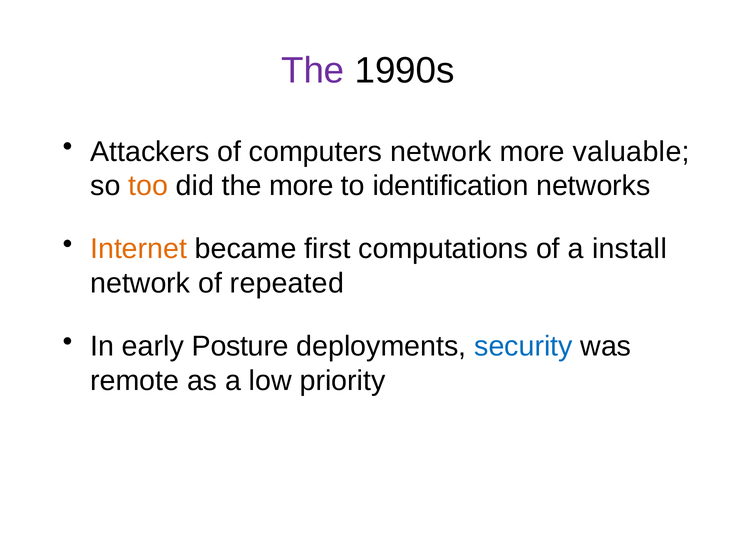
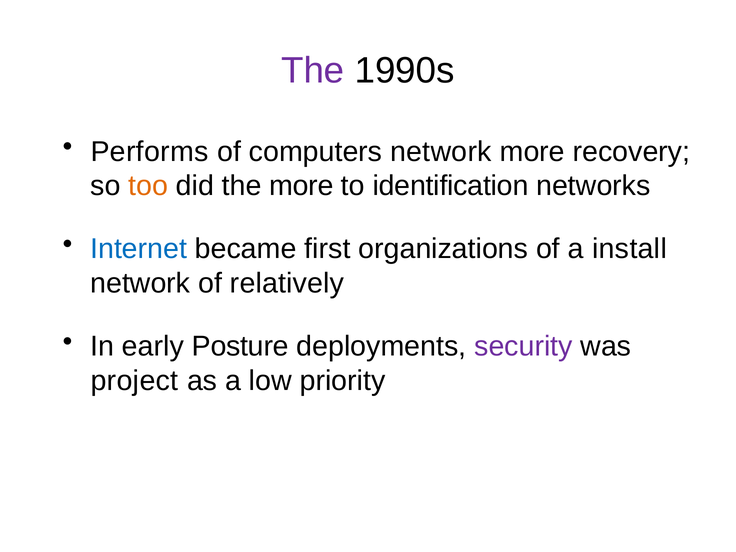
Attackers: Attackers -> Performs
valuable: valuable -> recovery
Internet colour: orange -> blue
computations: computations -> organizations
repeated: repeated -> relatively
security colour: blue -> purple
remote: remote -> project
